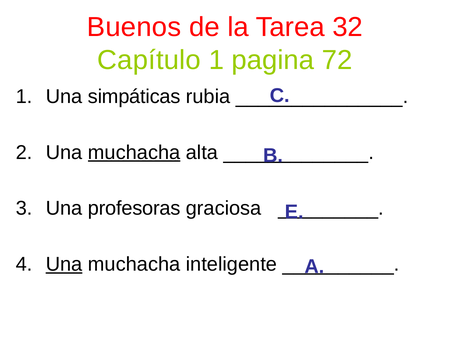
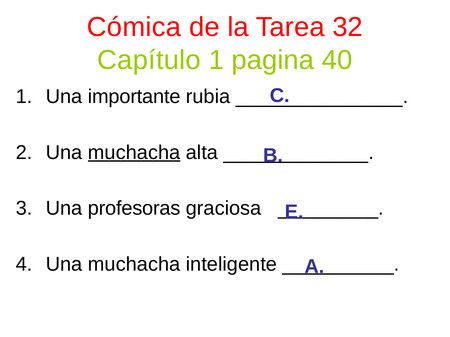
Buenos: Buenos -> Cómica
72: 72 -> 40
simpáticas: simpáticas -> importante
Una at (64, 265) underline: present -> none
